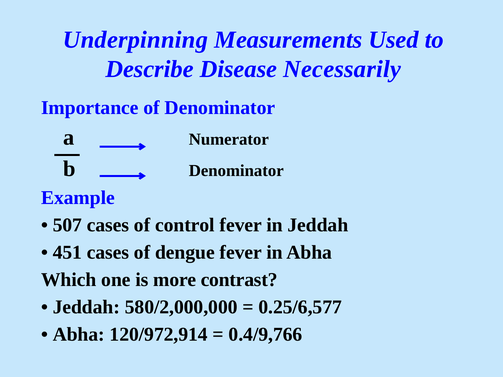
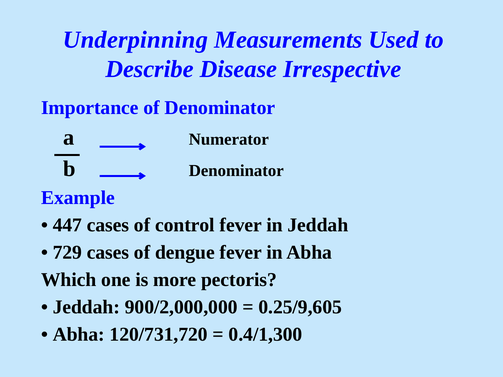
Necessarily: Necessarily -> Irrespective
507: 507 -> 447
451: 451 -> 729
contrast: contrast -> pectoris
580/2,000,000: 580/2,000,000 -> 900/2,000,000
0.25/6,577: 0.25/6,577 -> 0.25/9,605
120/972,914: 120/972,914 -> 120/731,720
0.4/9,766: 0.4/9,766 -> 0.4/1,300
